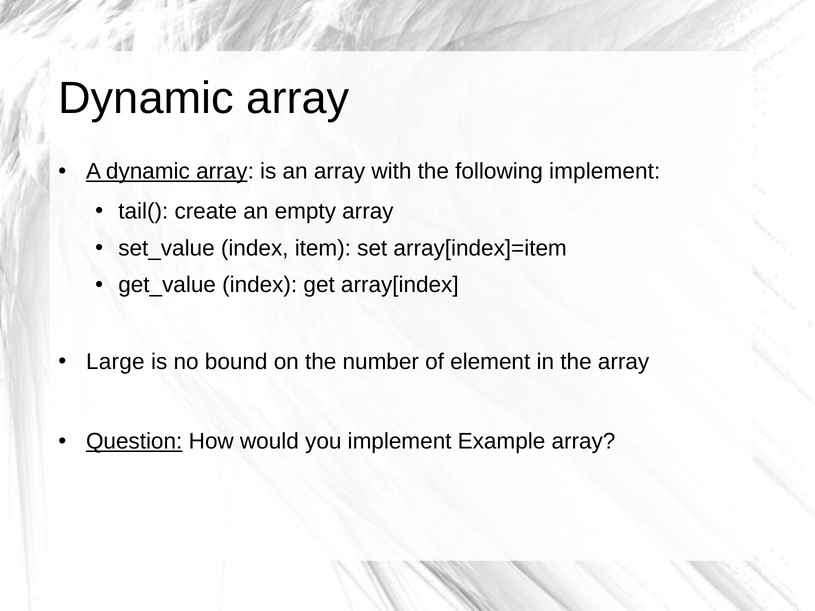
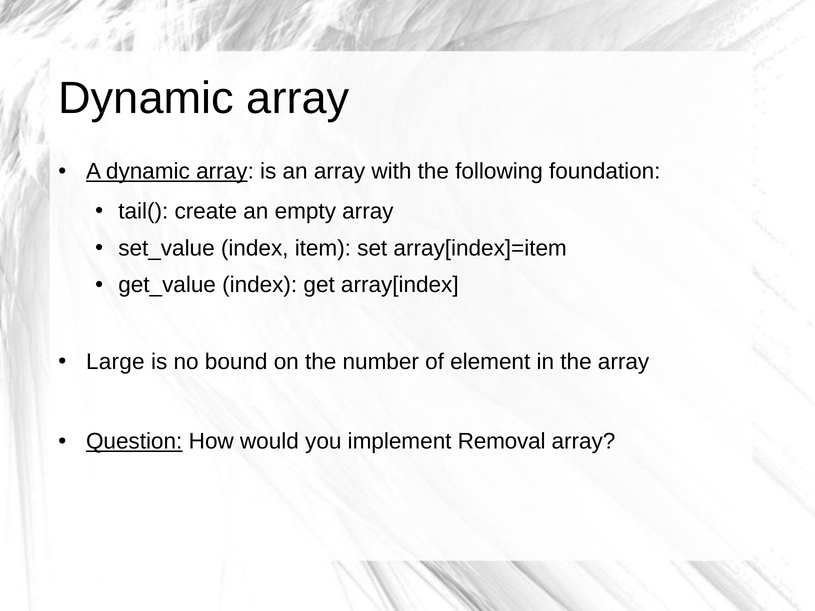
following implement: implement -> foundation
Example: Example -> Removal
